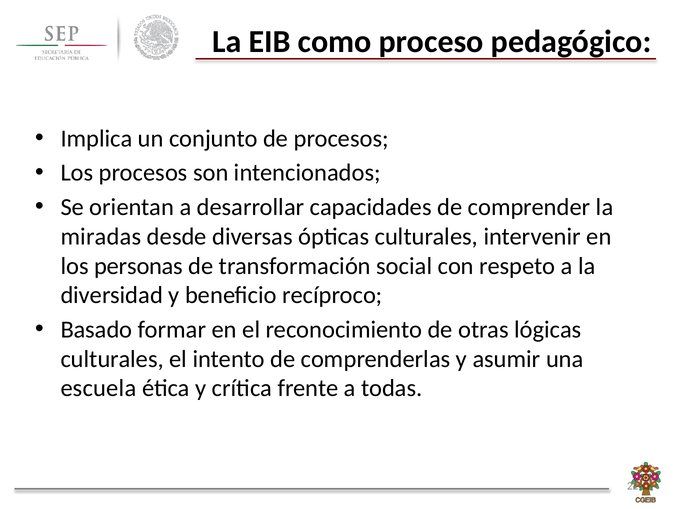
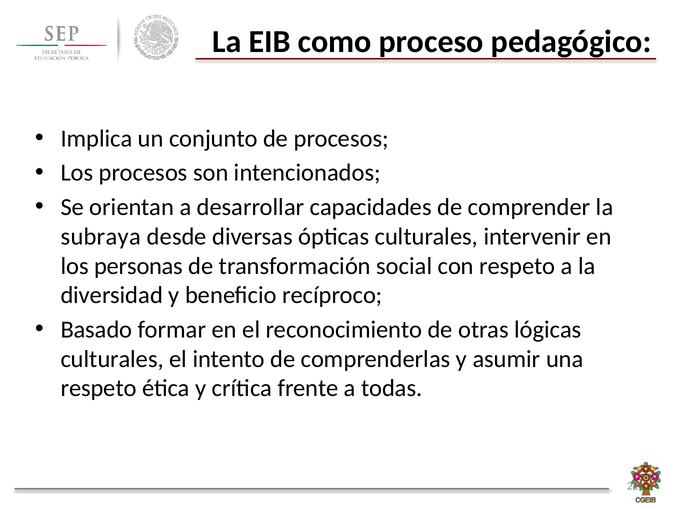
miradas: miradas -> subraya
escuela at (98, 389): escuela -> respeto
